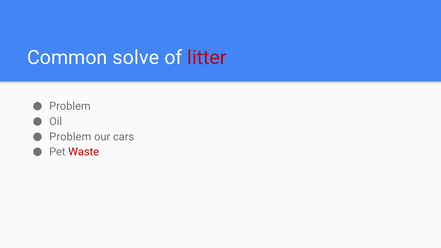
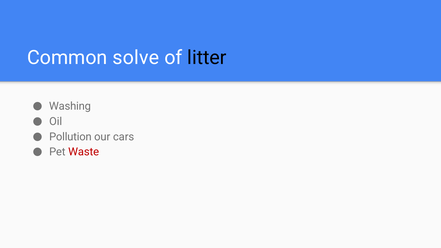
litter colour: red -> black
Problem at (70, 106): Problem -> Washing
Problem at (70, 137): Problem -> Pollution
